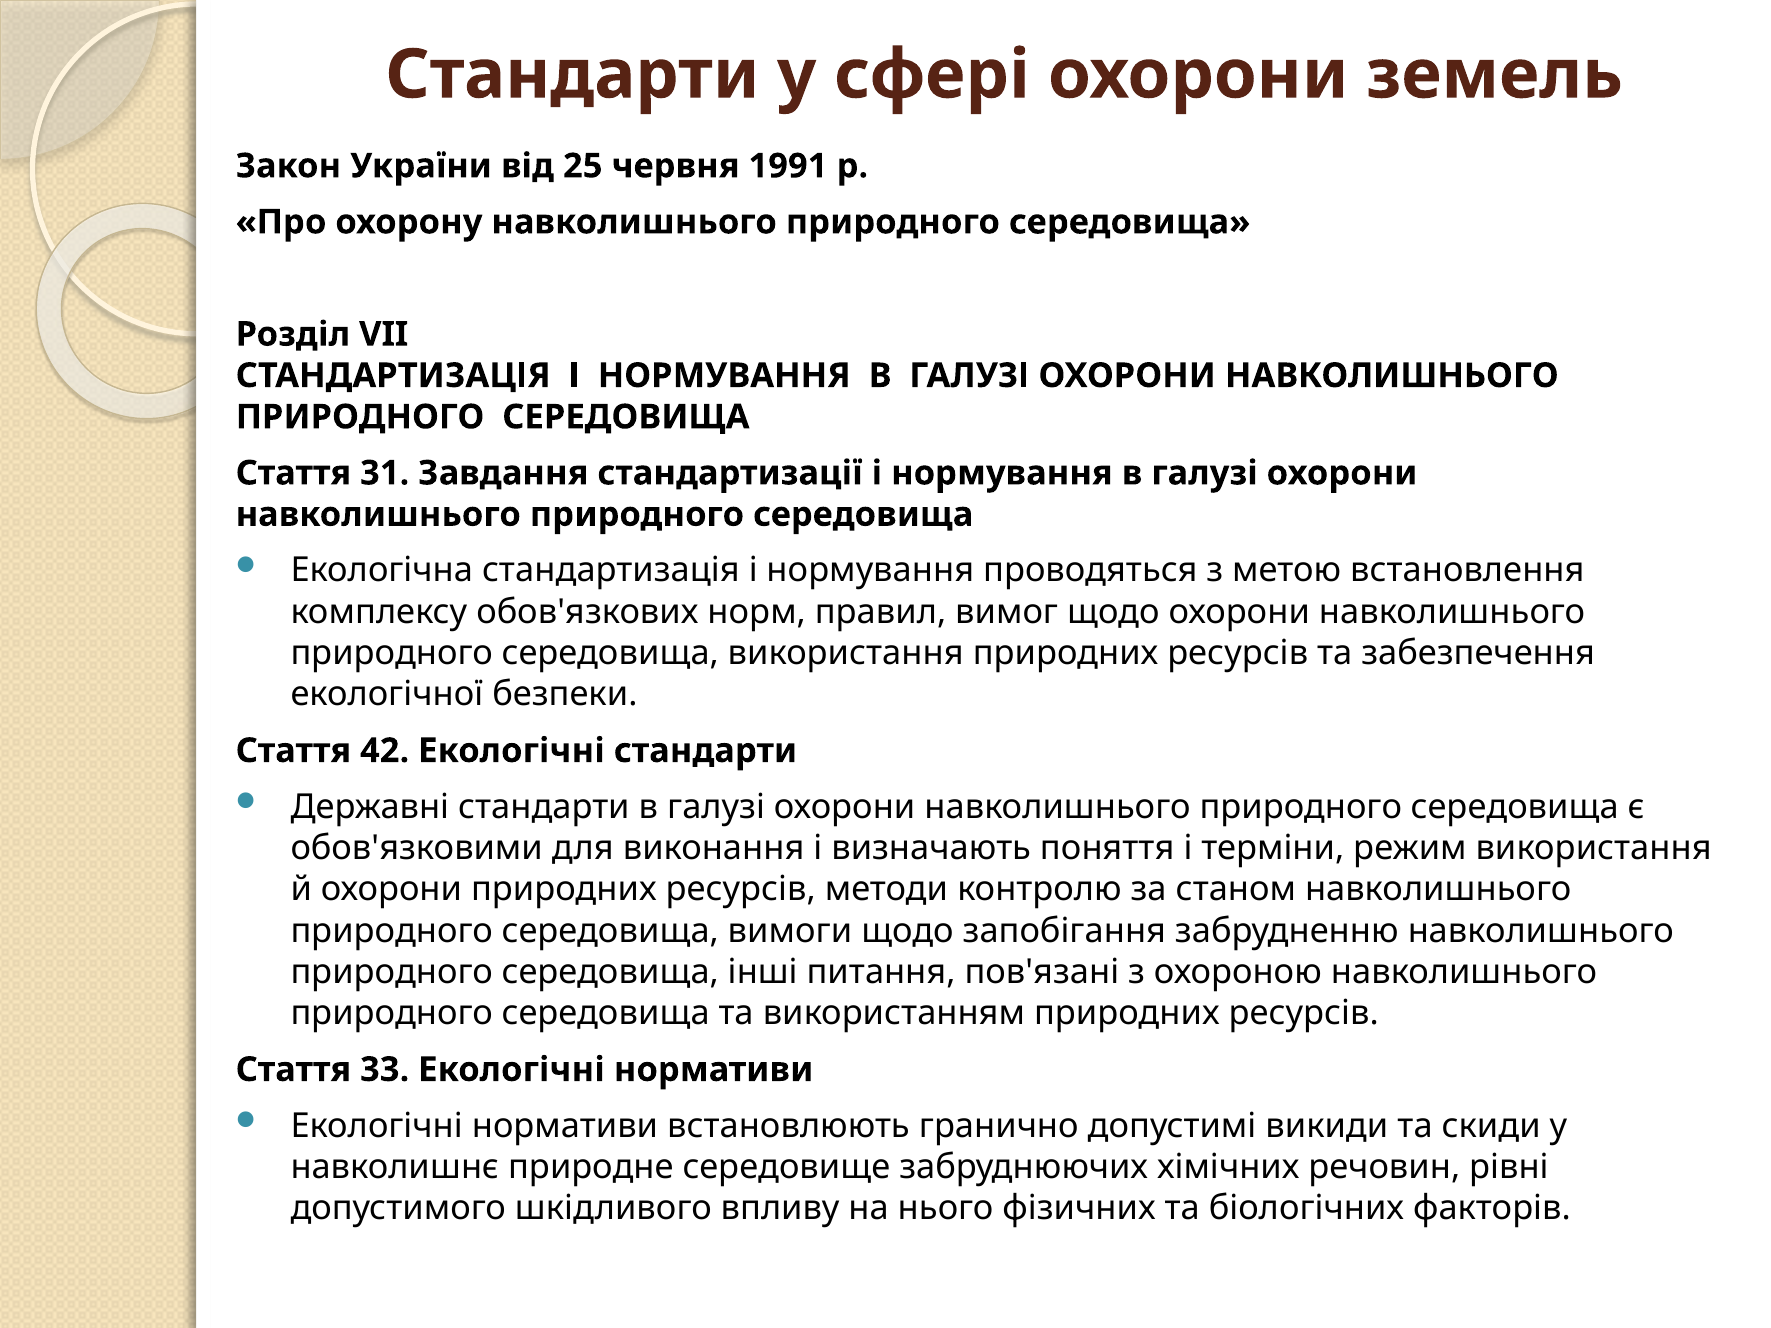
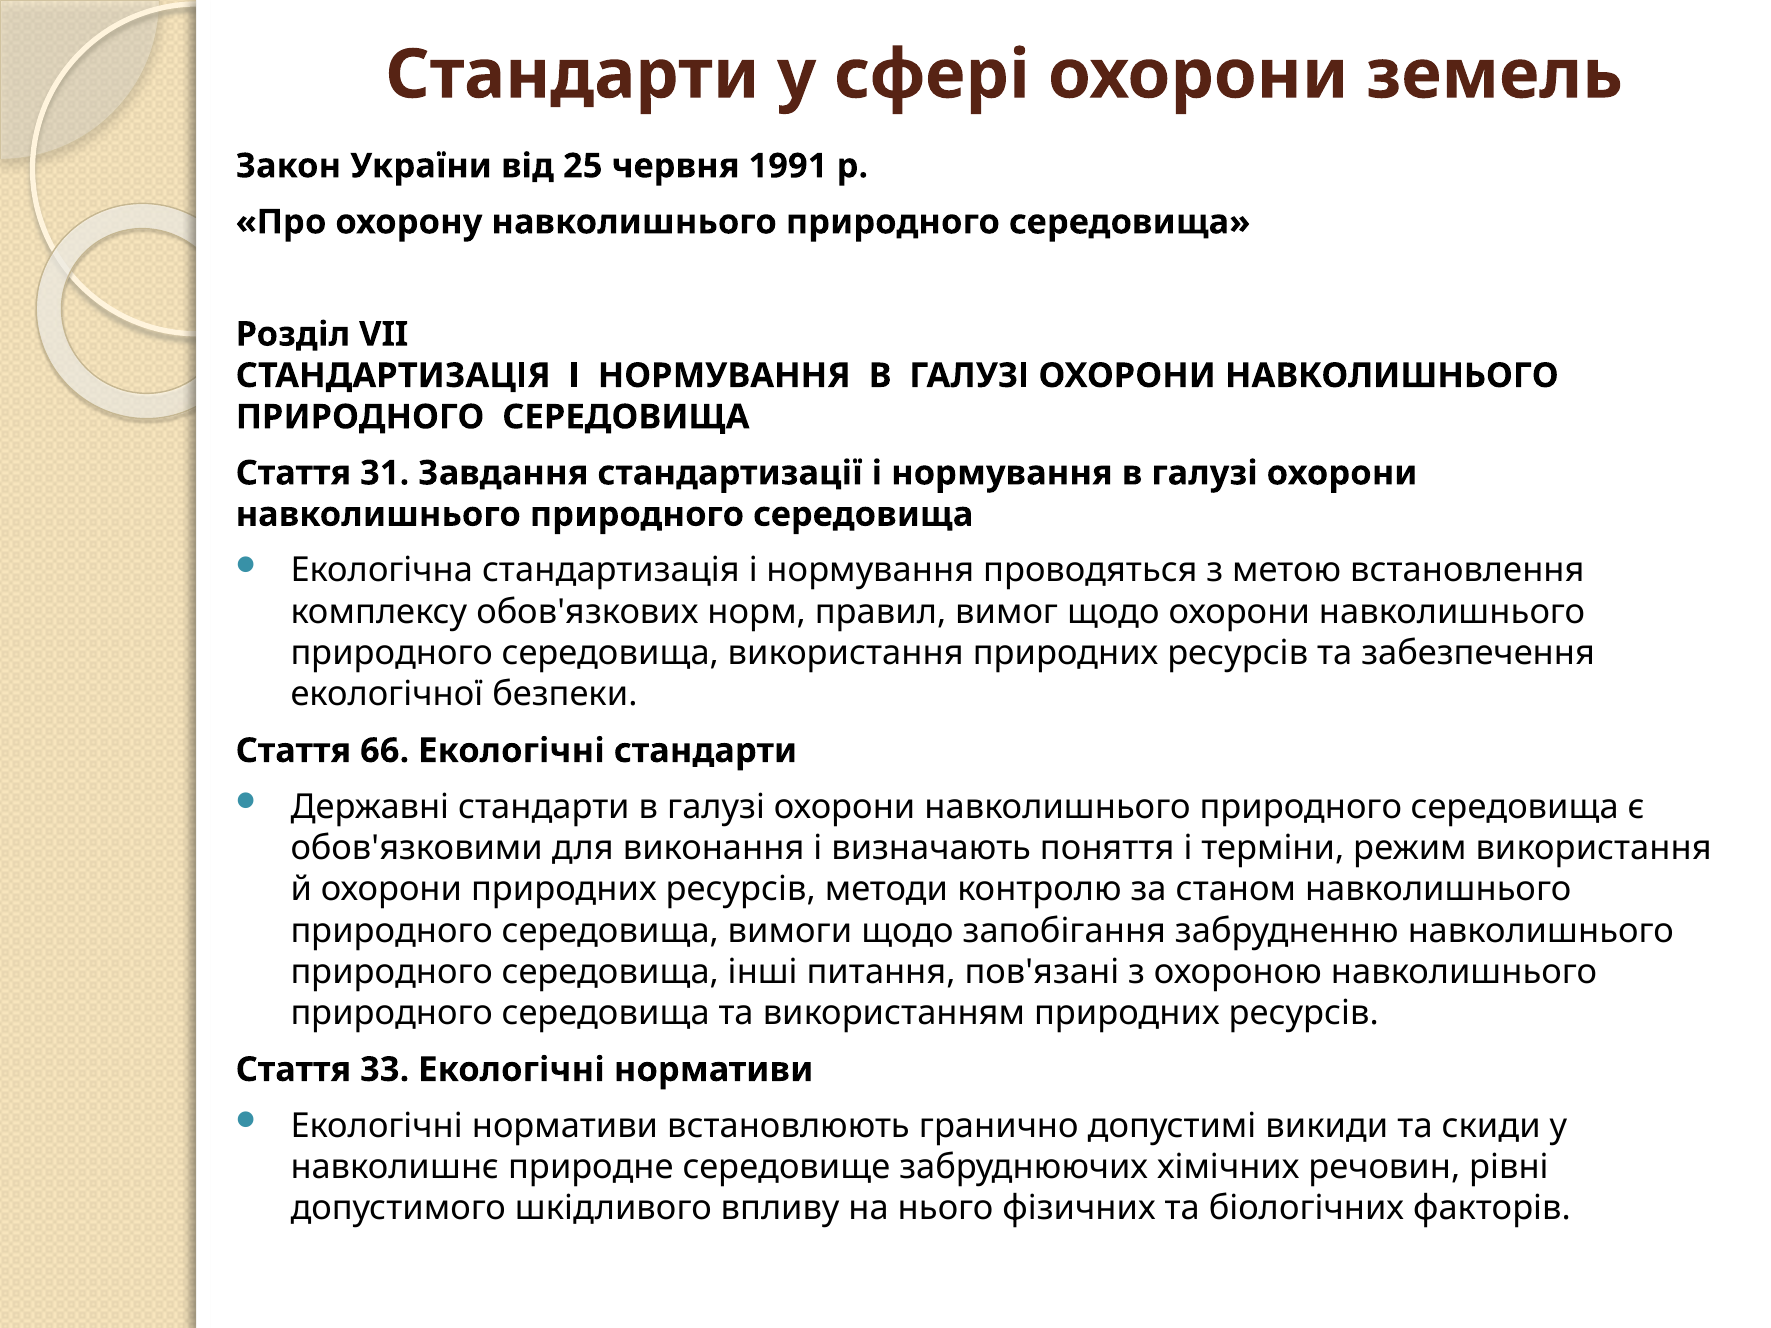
42: 42 -> 66
